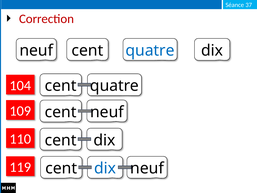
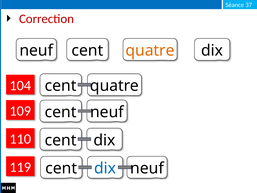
quatre at (150, 50) colour: blue -> orange
